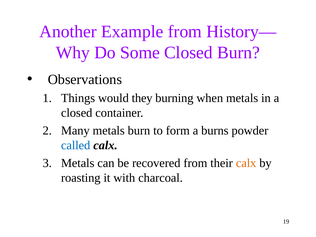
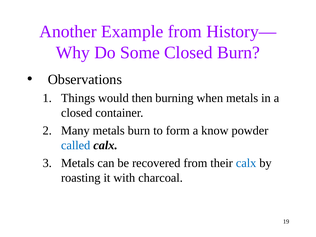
they: they -> then
burns: burns -> know
calx at (246, 163) colour: orange -> blue
